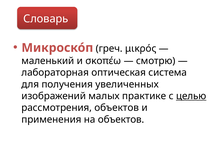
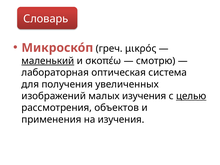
маленький underline: none -> present
малых практике: практике -> изучения
на объектов: объектов -> изучения
